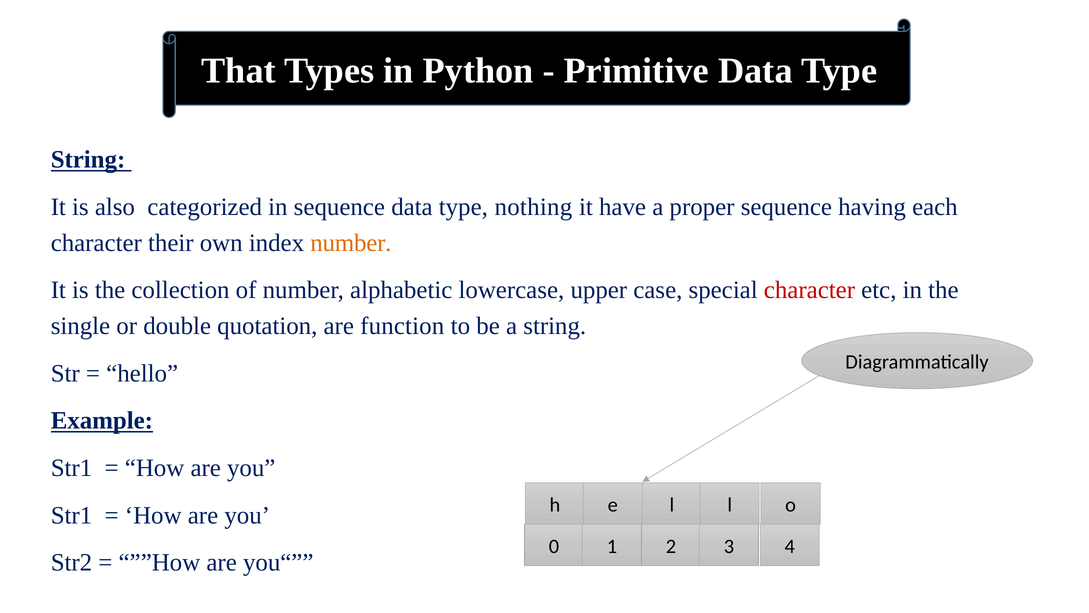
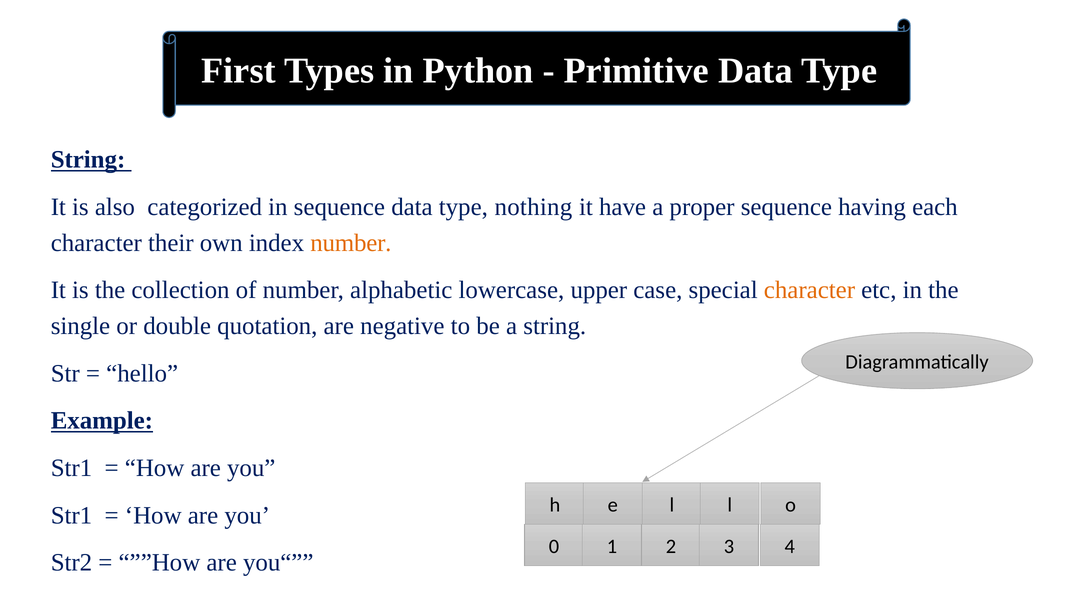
That: That -> First
character at (809, 290) colour: red -> orange
function: function -> negative
